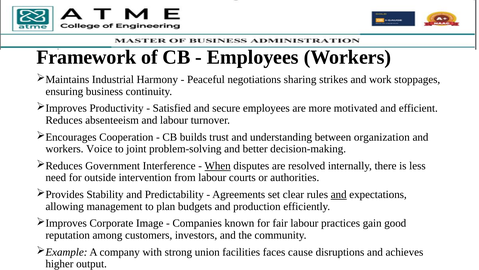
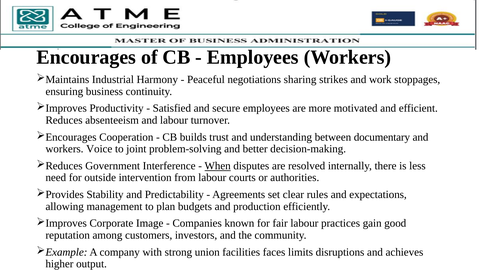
Framework: Framework -> Encourages
organization: organization -> documentary
and at (339, 194) underline: present -> none
cause: cause -> limits
